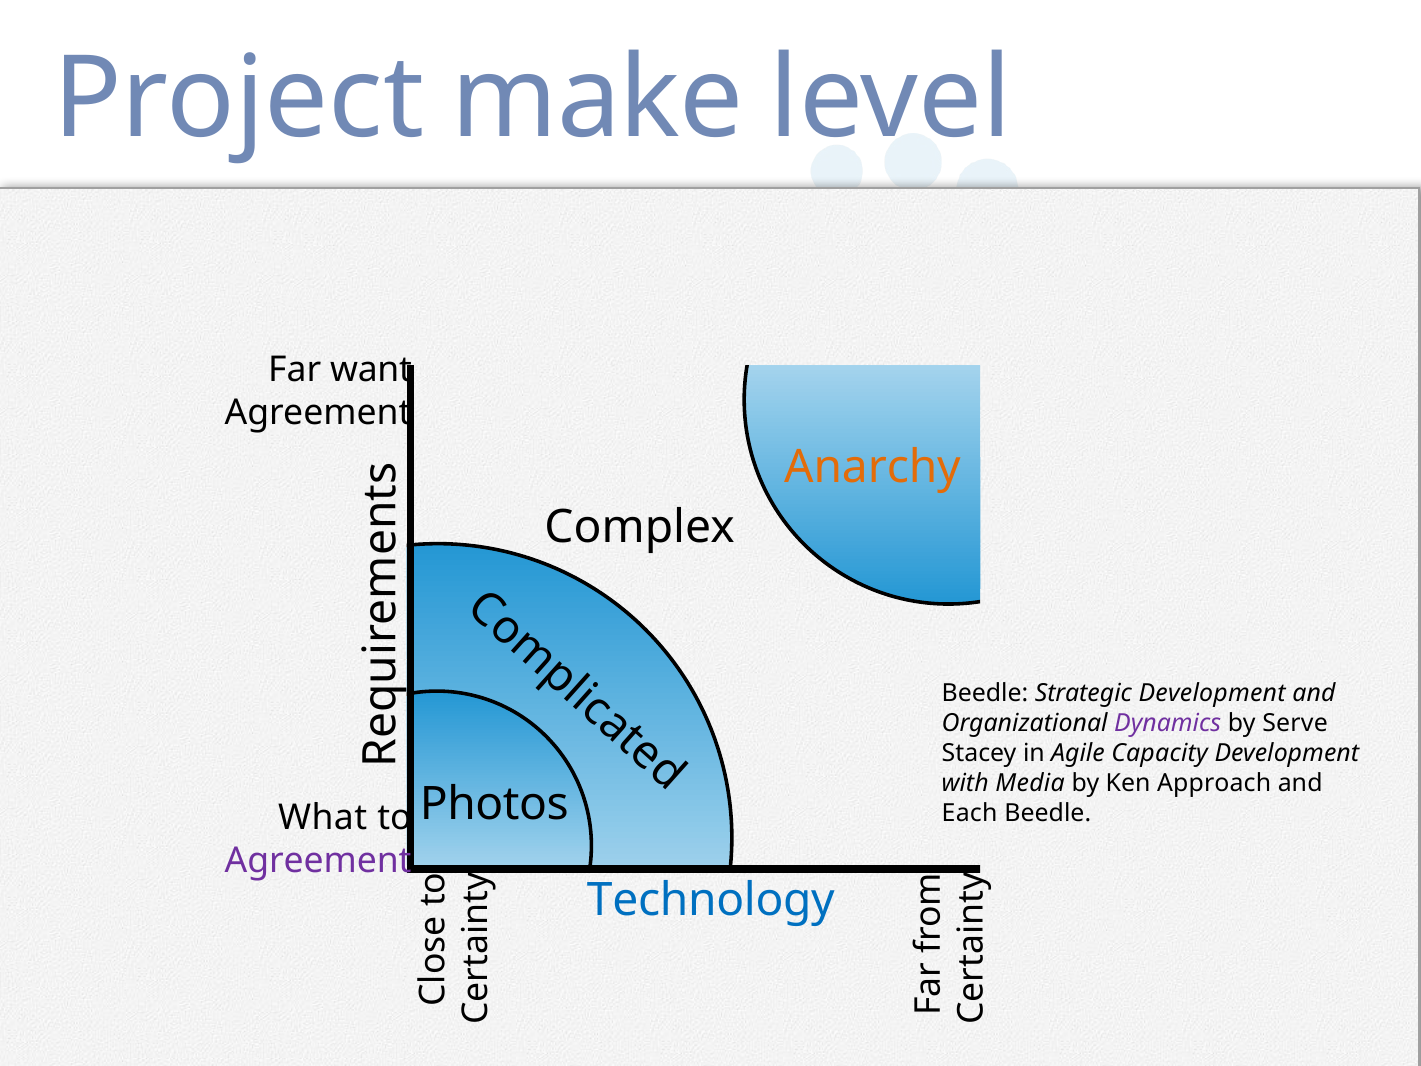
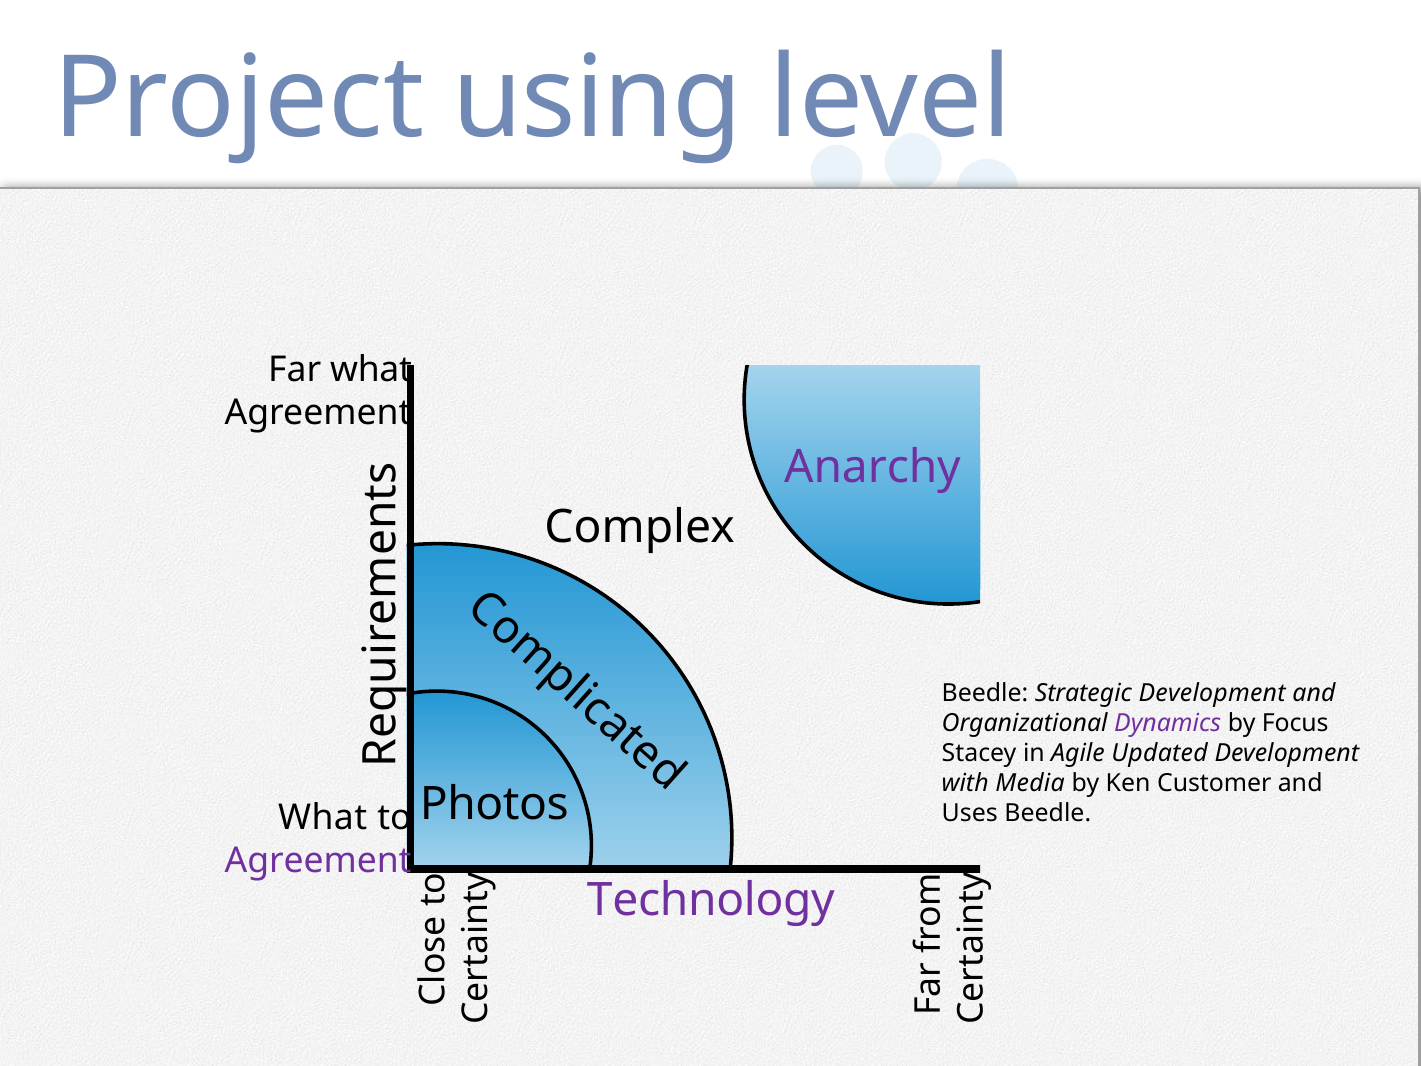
make: make -> using
Far want: want -> what
Anarchy colour: orange -> purple
Serve: Serve -> Focus
Capacity: Capacity -> Updated
Approach: Approach -> Customer
Each: Each -> Uses
Technology colour: blue -> purple
